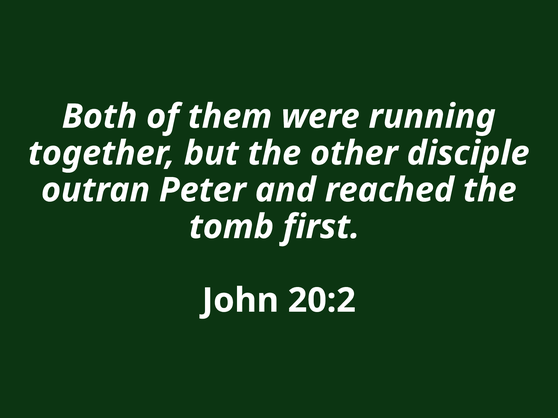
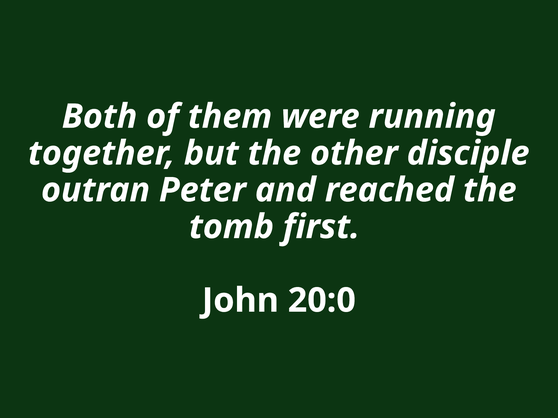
20:2: 20:2 -> 20:0
